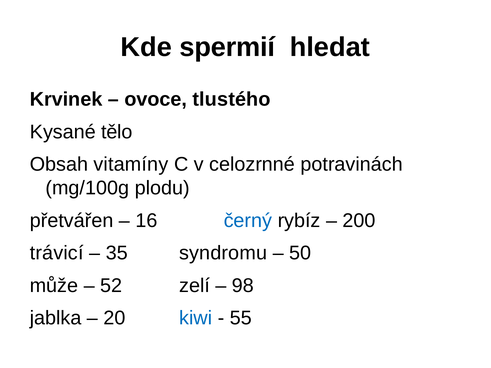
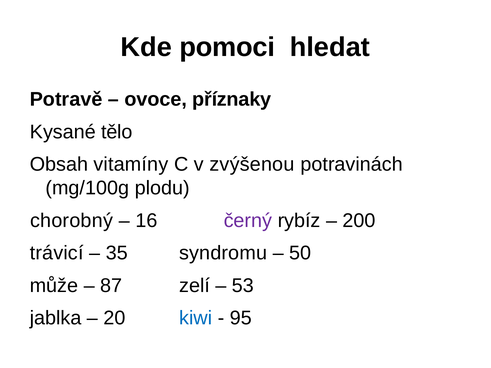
spermií: spermií -> pomoci
Krvinek: Krvinek -> Potravě
tlustého: tlustého -> příznaky
celozrnné: celozrnné -> zvýšenou
přetvářen: přetvářen -> chorobný
černý colour: blue -> purple
52: 52 -> 87
98: 98 -> 53
55: 55 -> 95
